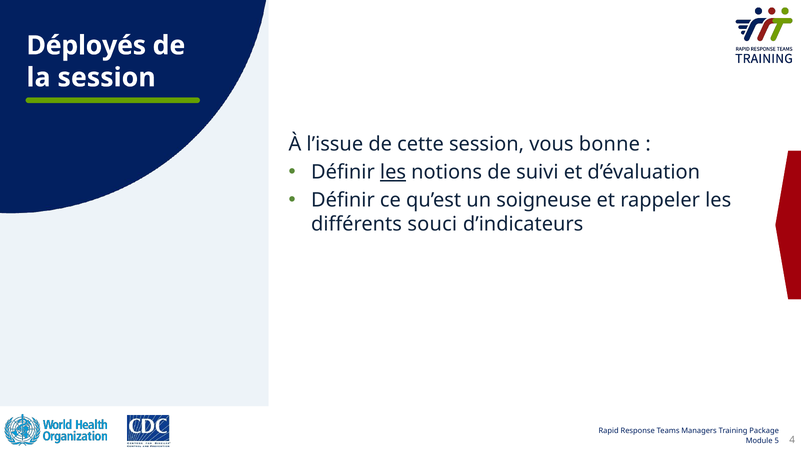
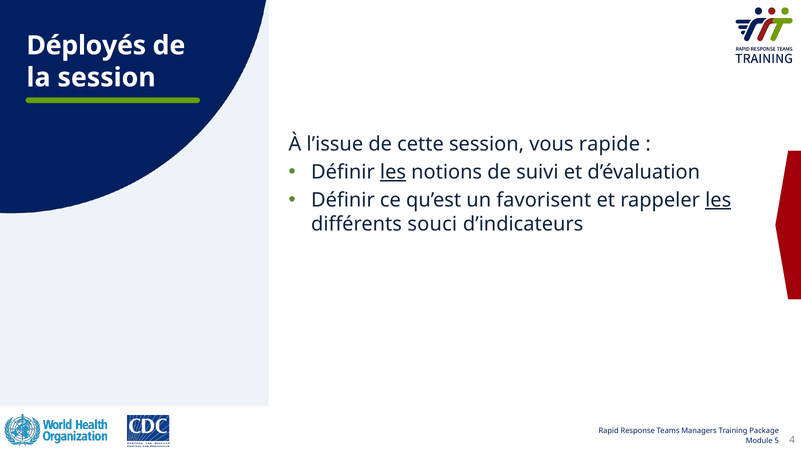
bonne: bonne -> rapide
soigneuse: soigneuse -> favorisent
les at (718, 200) underline: none -> present
